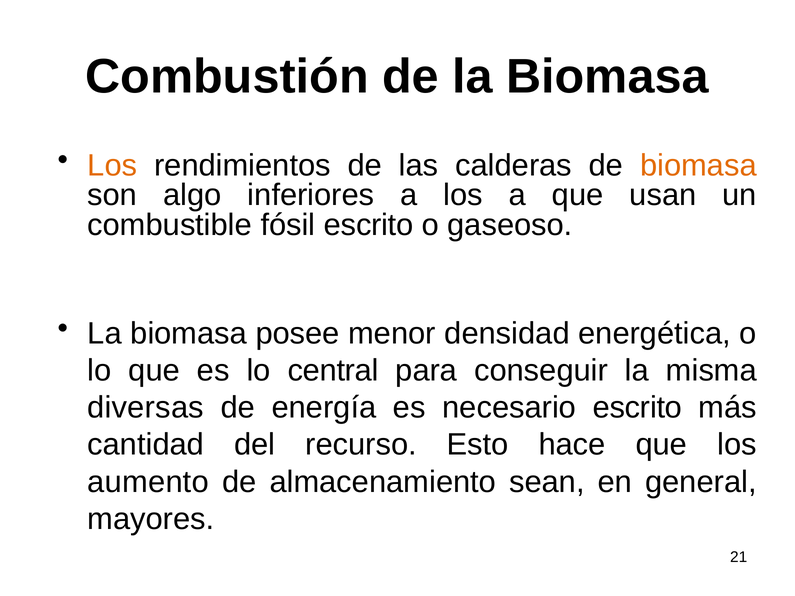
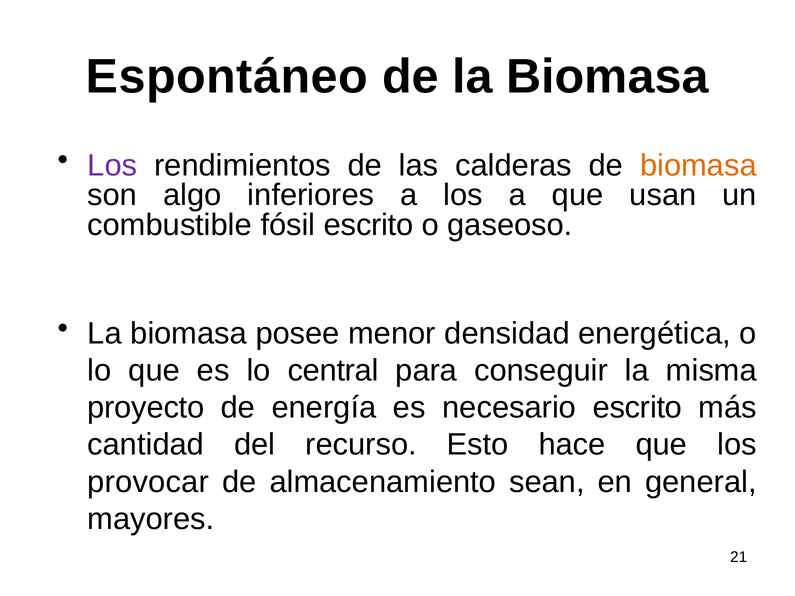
Combustión: Combustión -> Espontáneo
Los at (112, 166) colour: orange -> purple
diversas: diversas -> proyecto
aumento: aumento -> provocar
